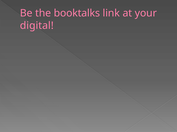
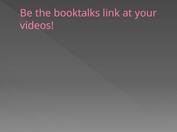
digital: digital -> videos
